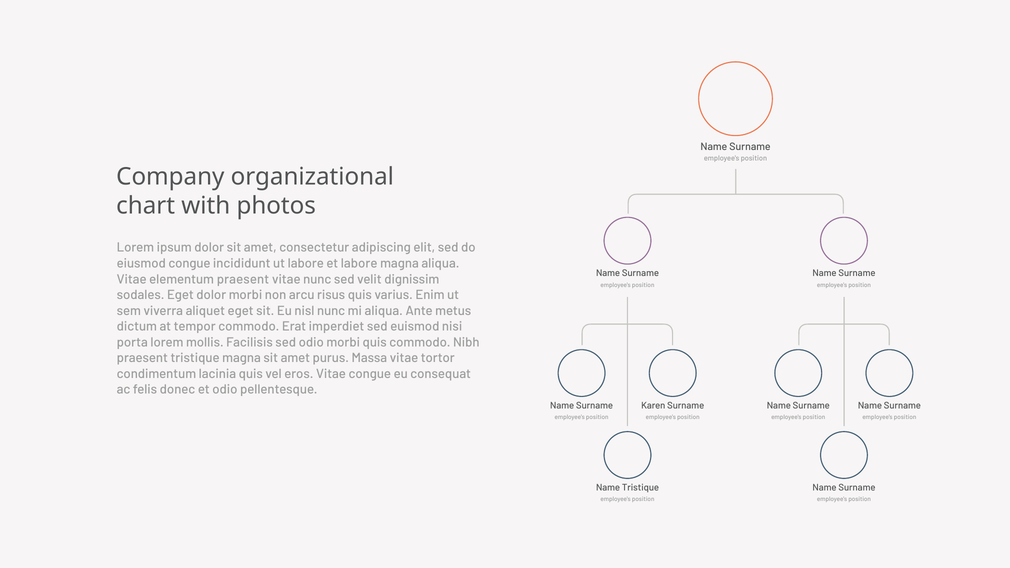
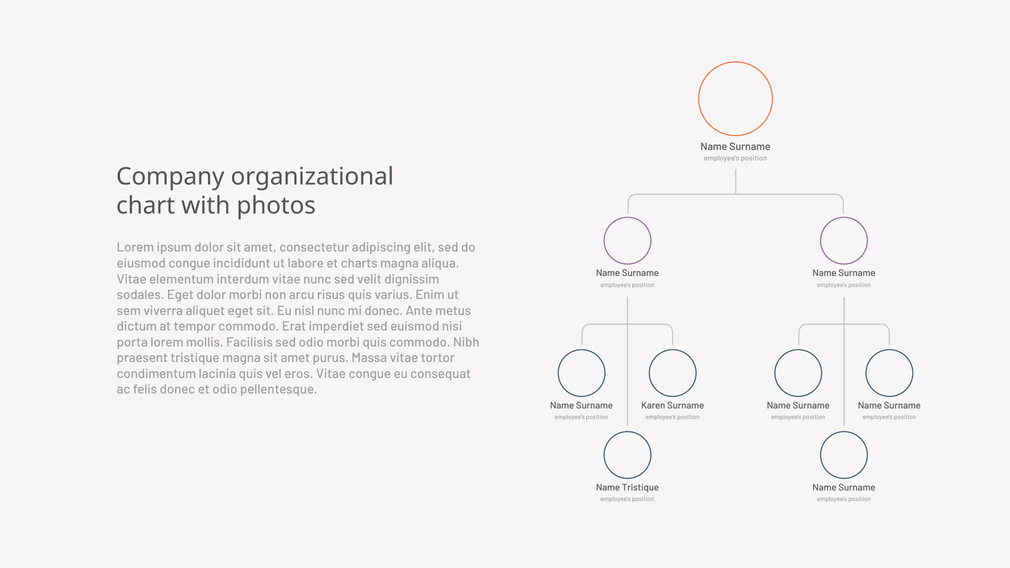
et labore: labore -> charts
elementum praesent: praesent -> interdum
mi aliqua: aliqua -> donec
